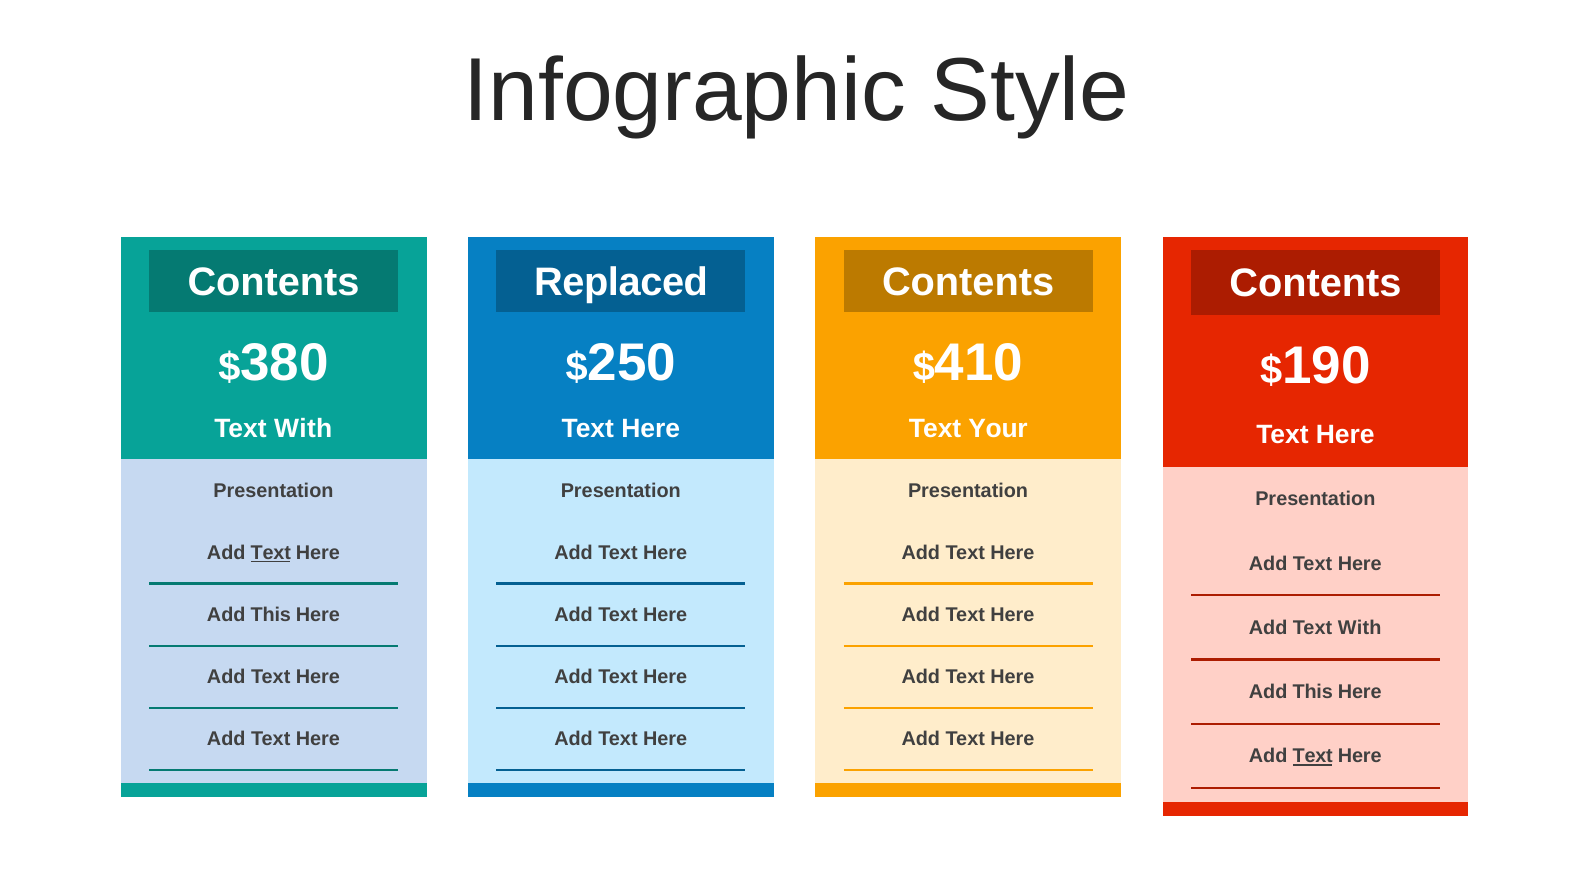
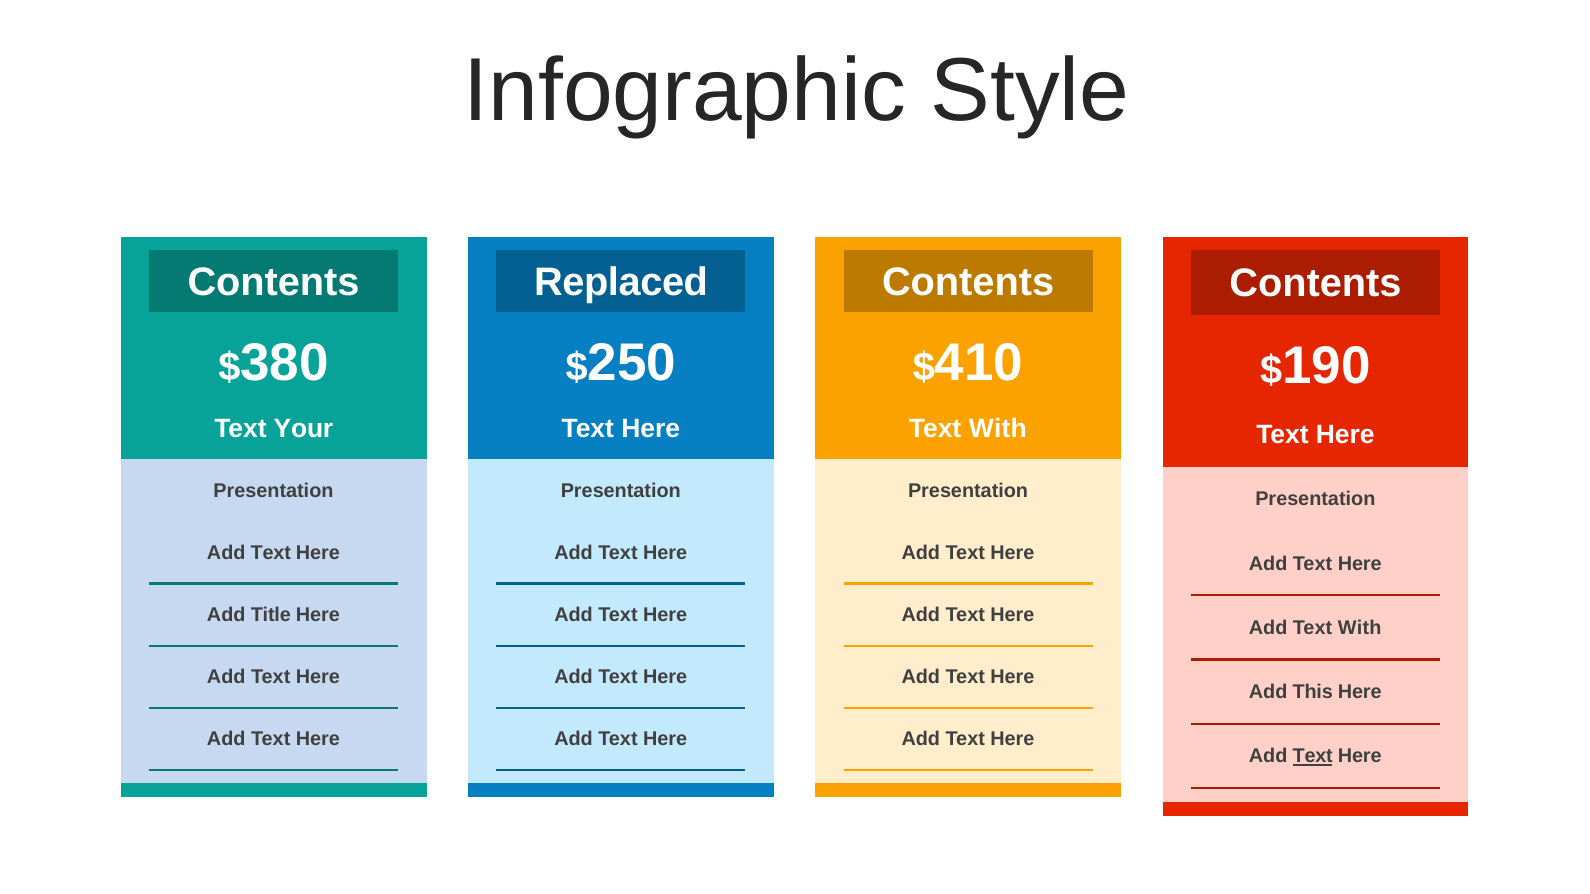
With at (303, 429): With -> Your
Your at (998, 429): Your -> With
Text at (271, 553) underline: present -> none
This at (271, 615): This -> Title
